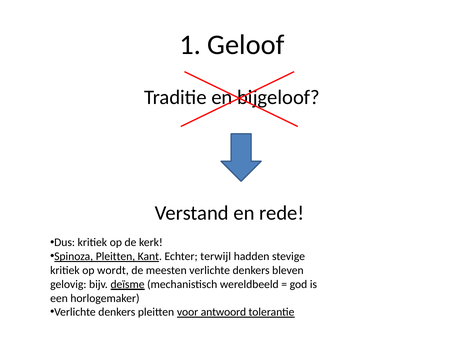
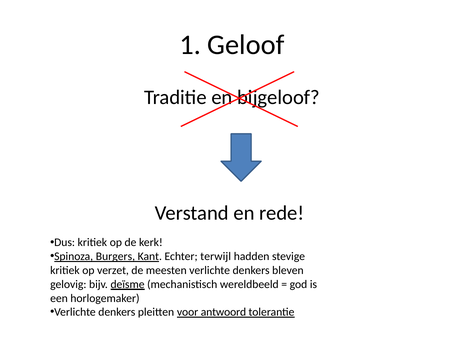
Spinoza Pleitten: Pleitten -> Burgers
wordt: wordt -> verzet
